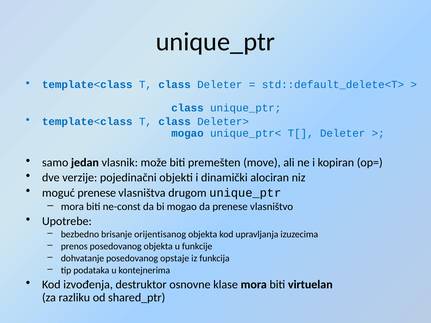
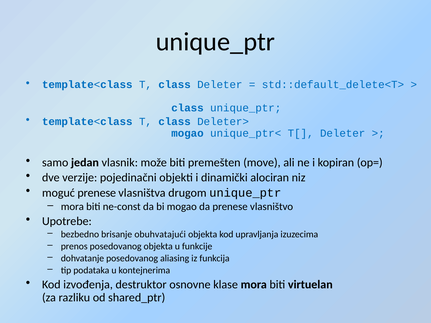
orijentisanog: orijentisanog -> obuhvatajući
opstaje: opstaje -> aliasing
